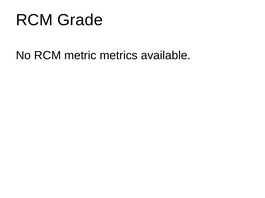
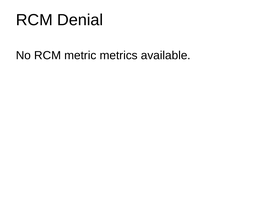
Grade: Grade -> Denial
